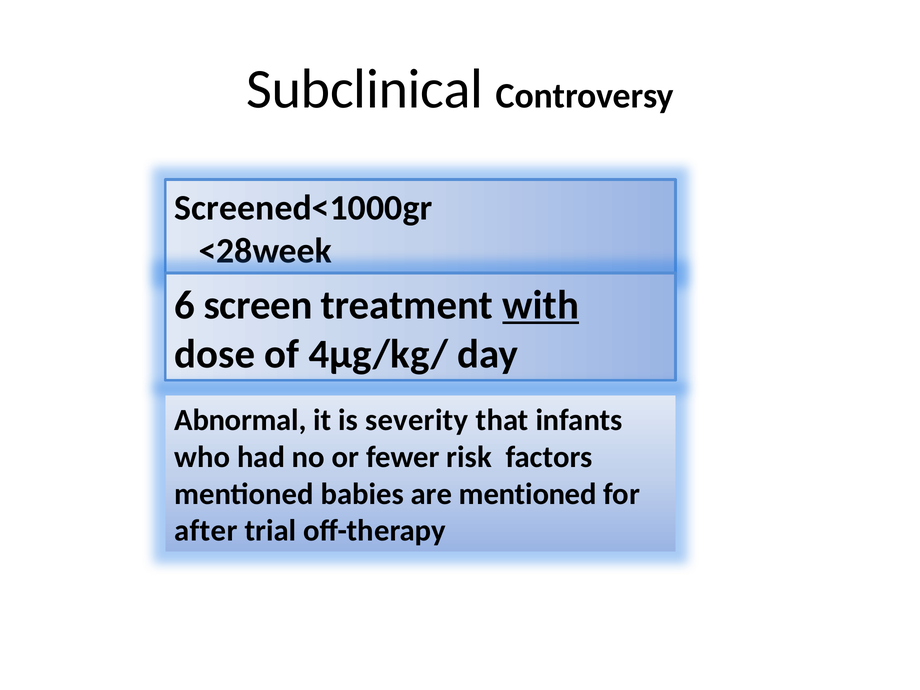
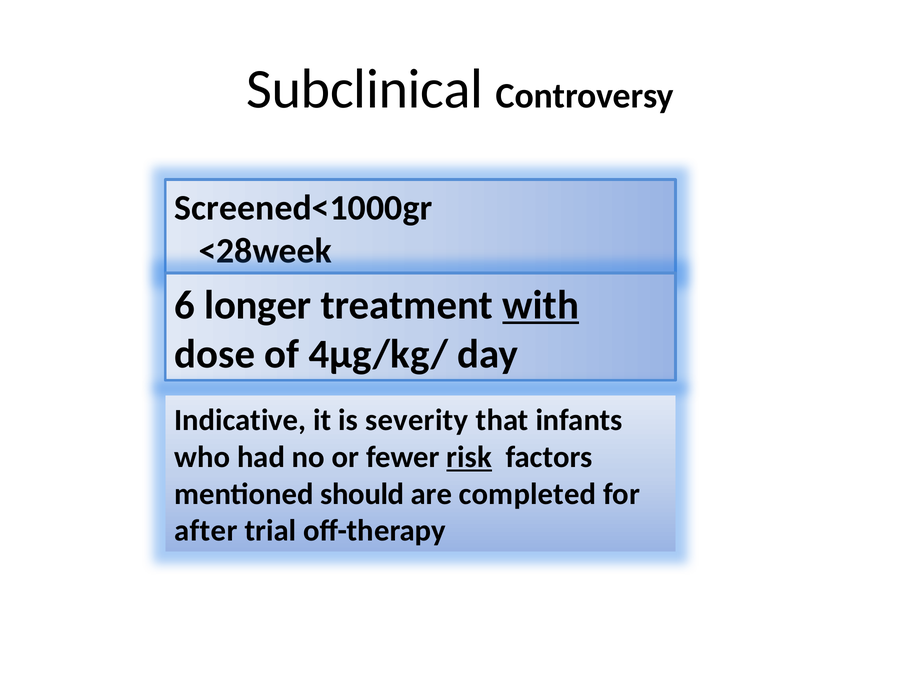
screen: screen -> longer
Abnormal: Abnormal -> Indicative
risk underline: none -> present
babies: babies -> should
are mentioned: mentioned -> completed
